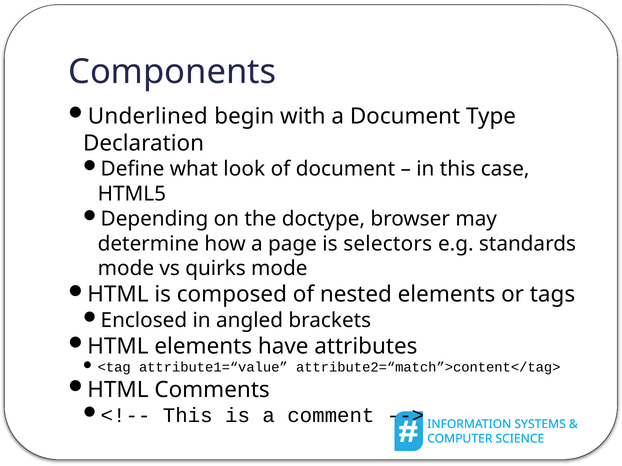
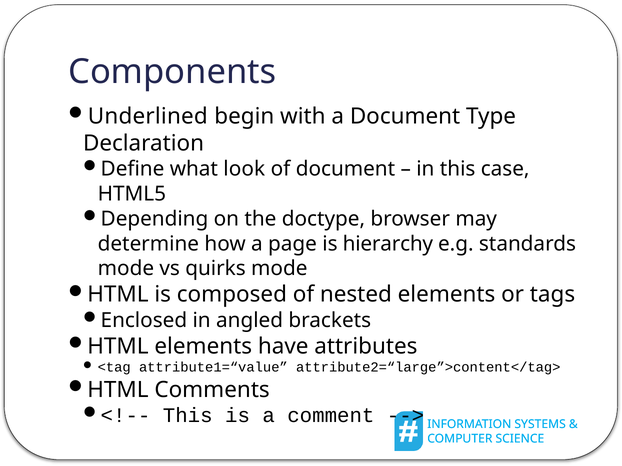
selectors: selectors -> hierarchy
attribute2=“match”>content</tag>: attribute2=“match”>content</tag> -> attribute2=“large”>content</tag>
